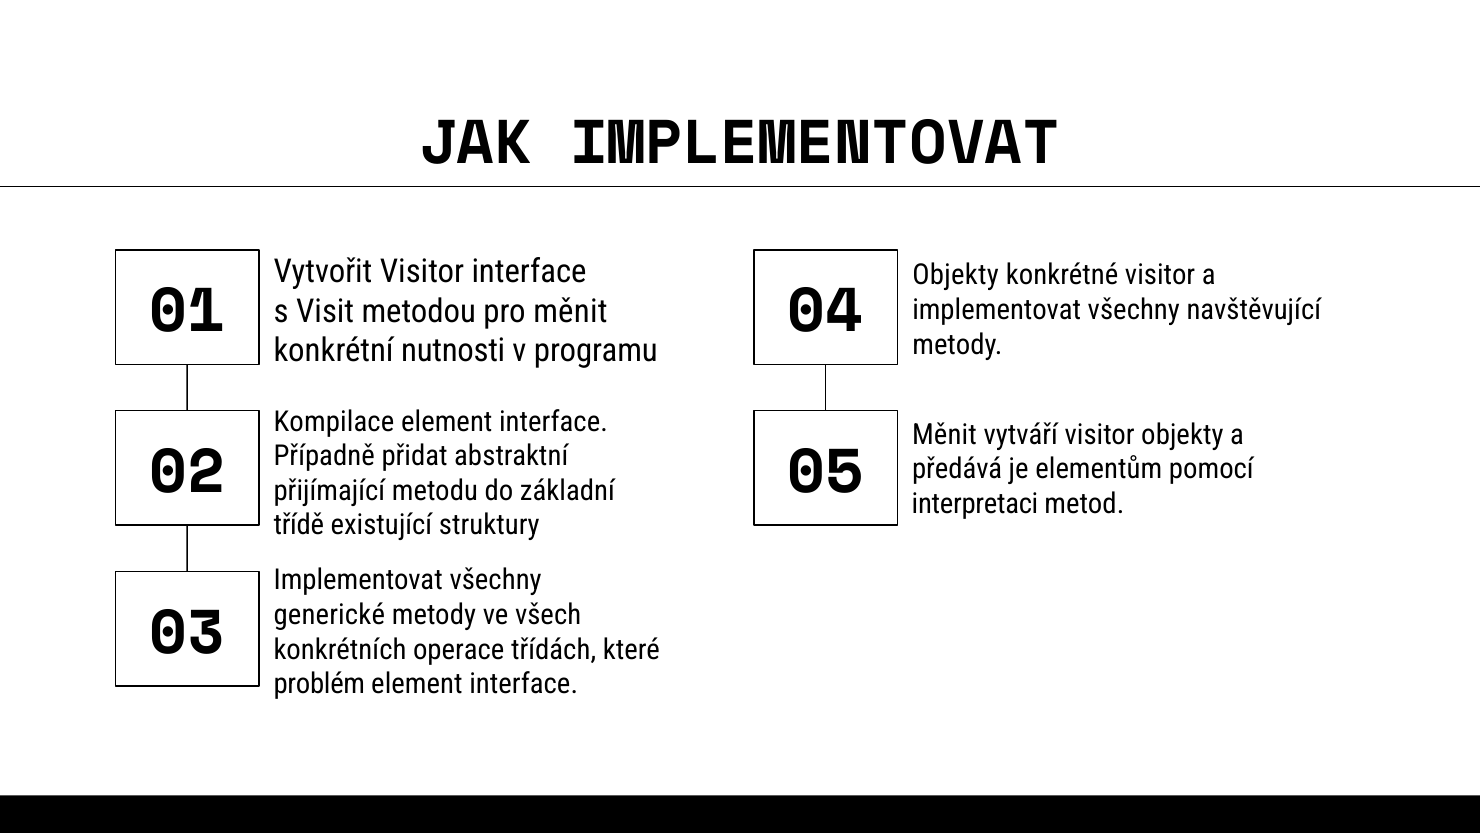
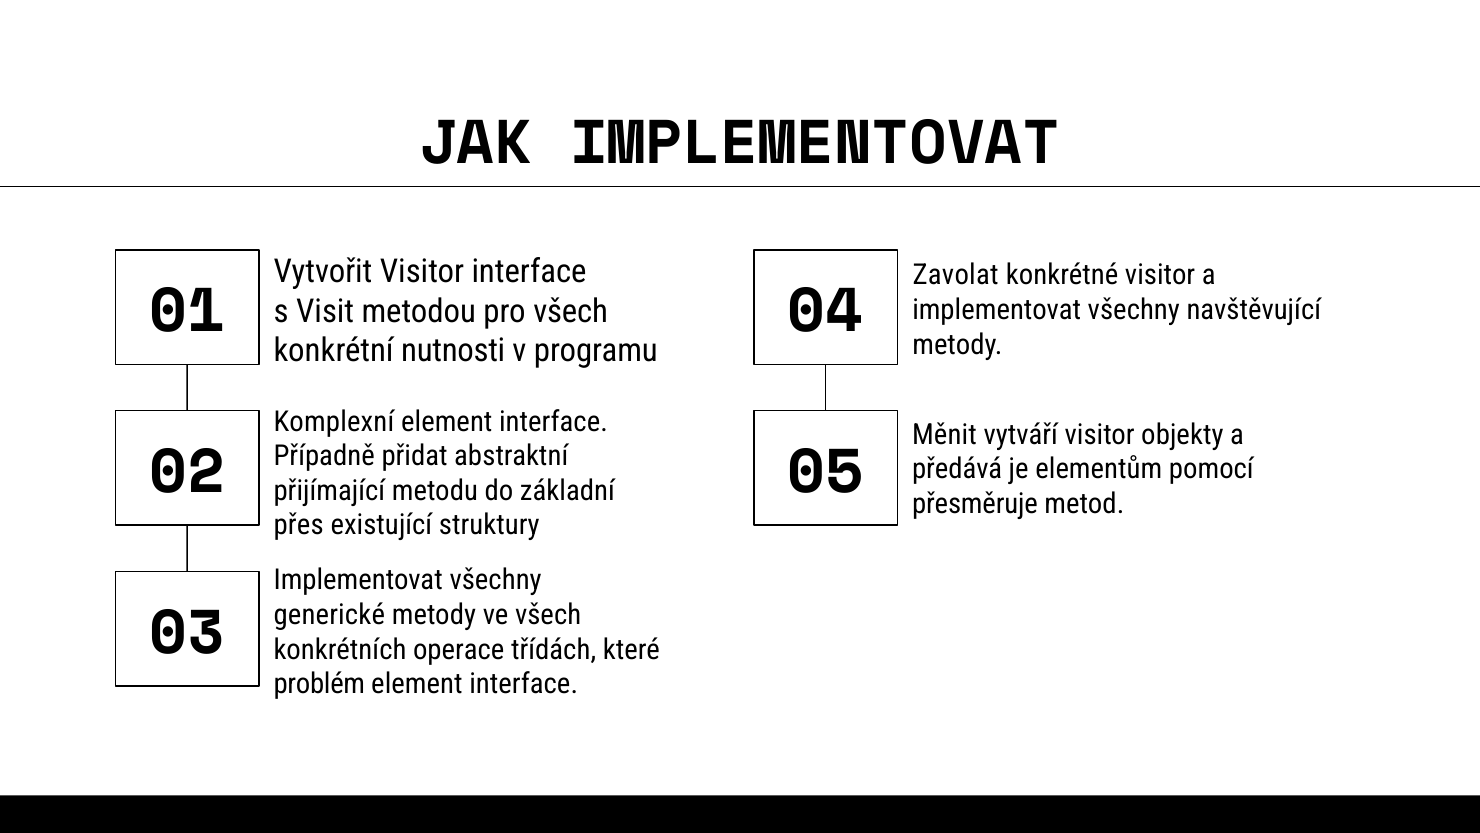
Objekty at (956, 275): Objekty -> Zavolat
pro měnit: měnit -> všech
Kompilace: Kompilace -> Komplexní
interpretaci: interpretaci -> přesměruje
třídě: třídě -> přes
